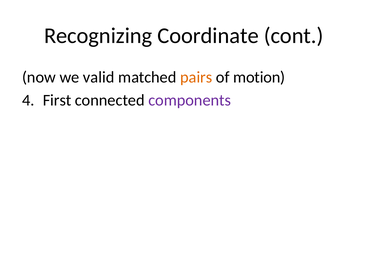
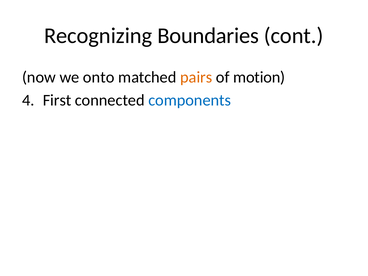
Coordinate: Coordinate -> Boundaries
valid: valid -> onto
components colour: purple -> blue
